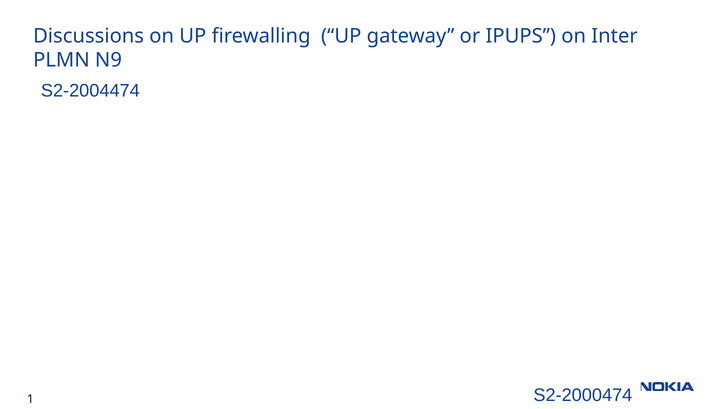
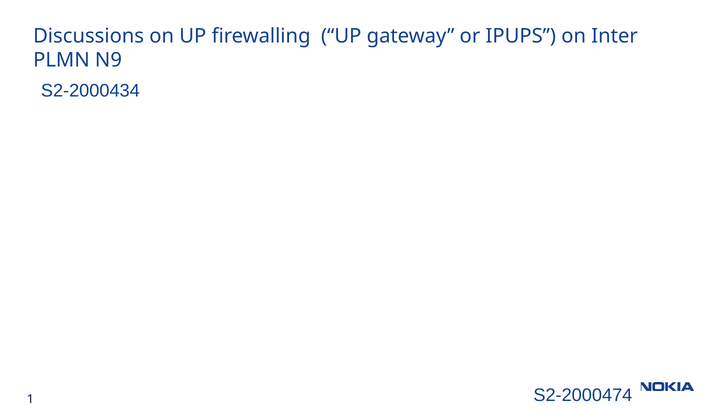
S2-2004474: S2-2004474 -> S2-2000434
